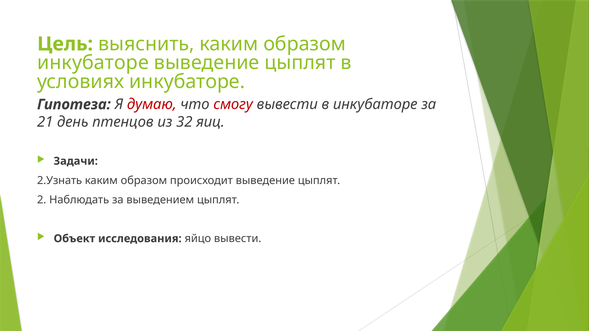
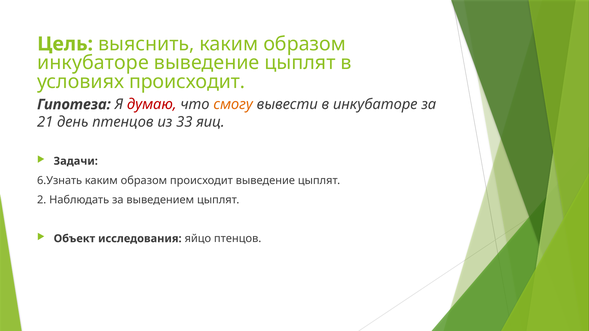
условиях инкубаторе: инкубаторе -> происходит
смогу colour: red -> orange
32: 32 -> 33
2.Узнать: 2.Узнать -> 6.Узнать
яйцо вывести: вывести -> птенцов
